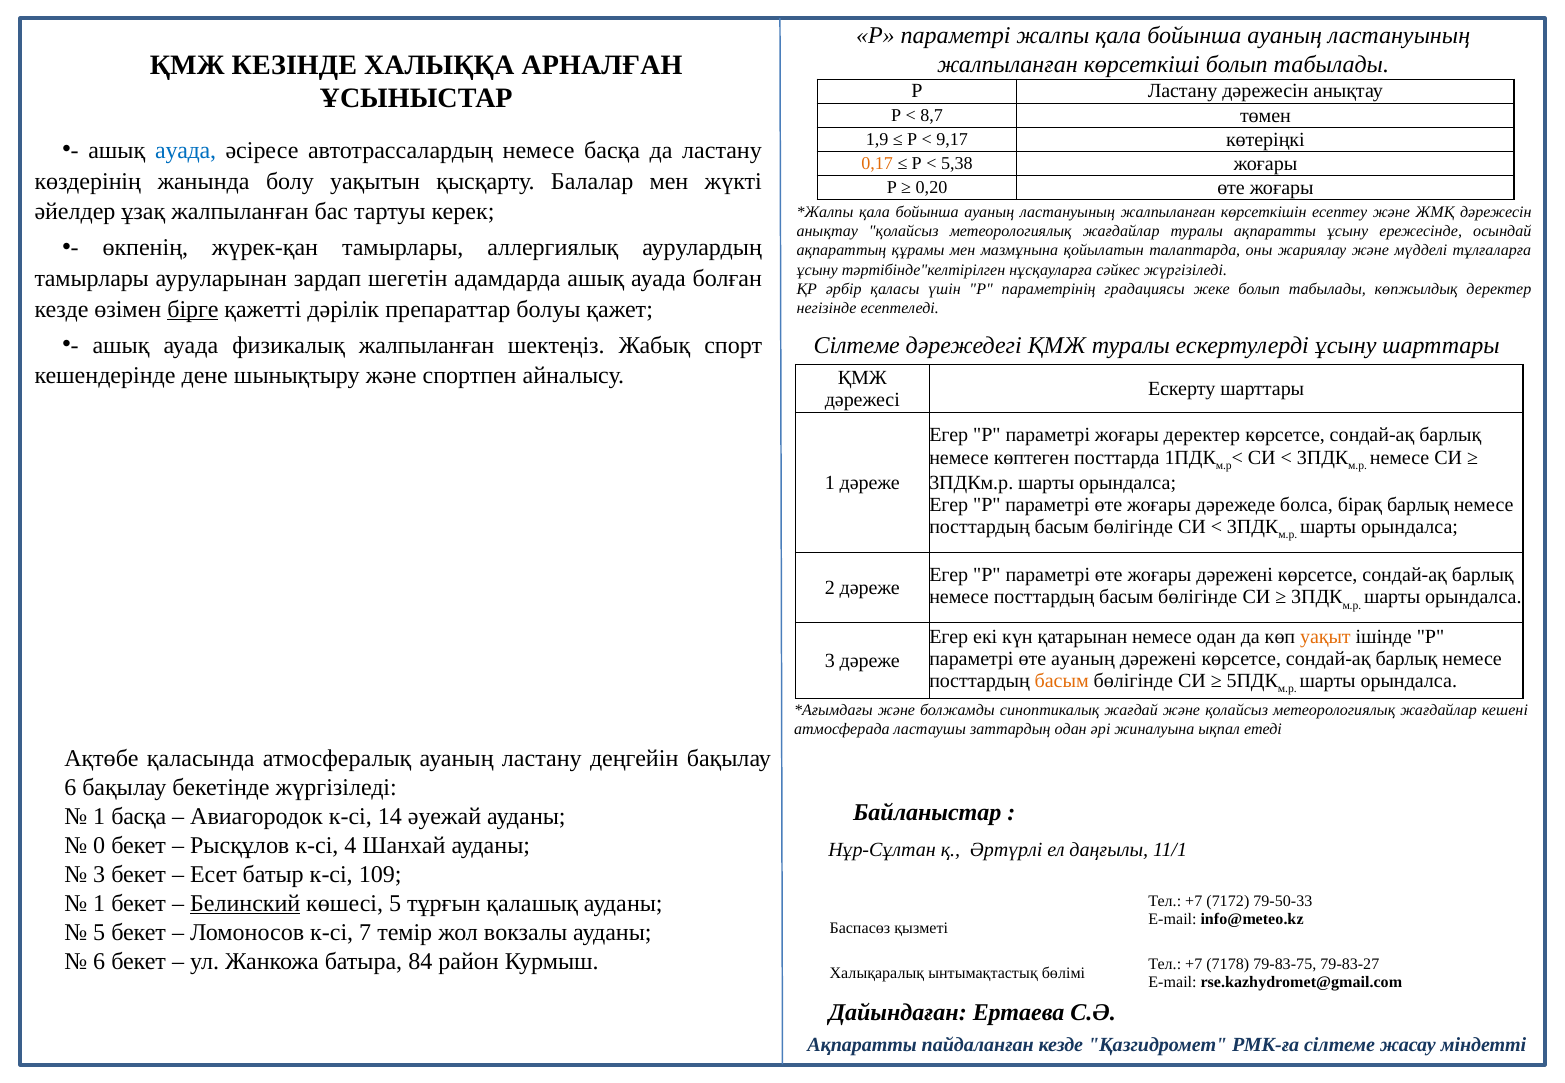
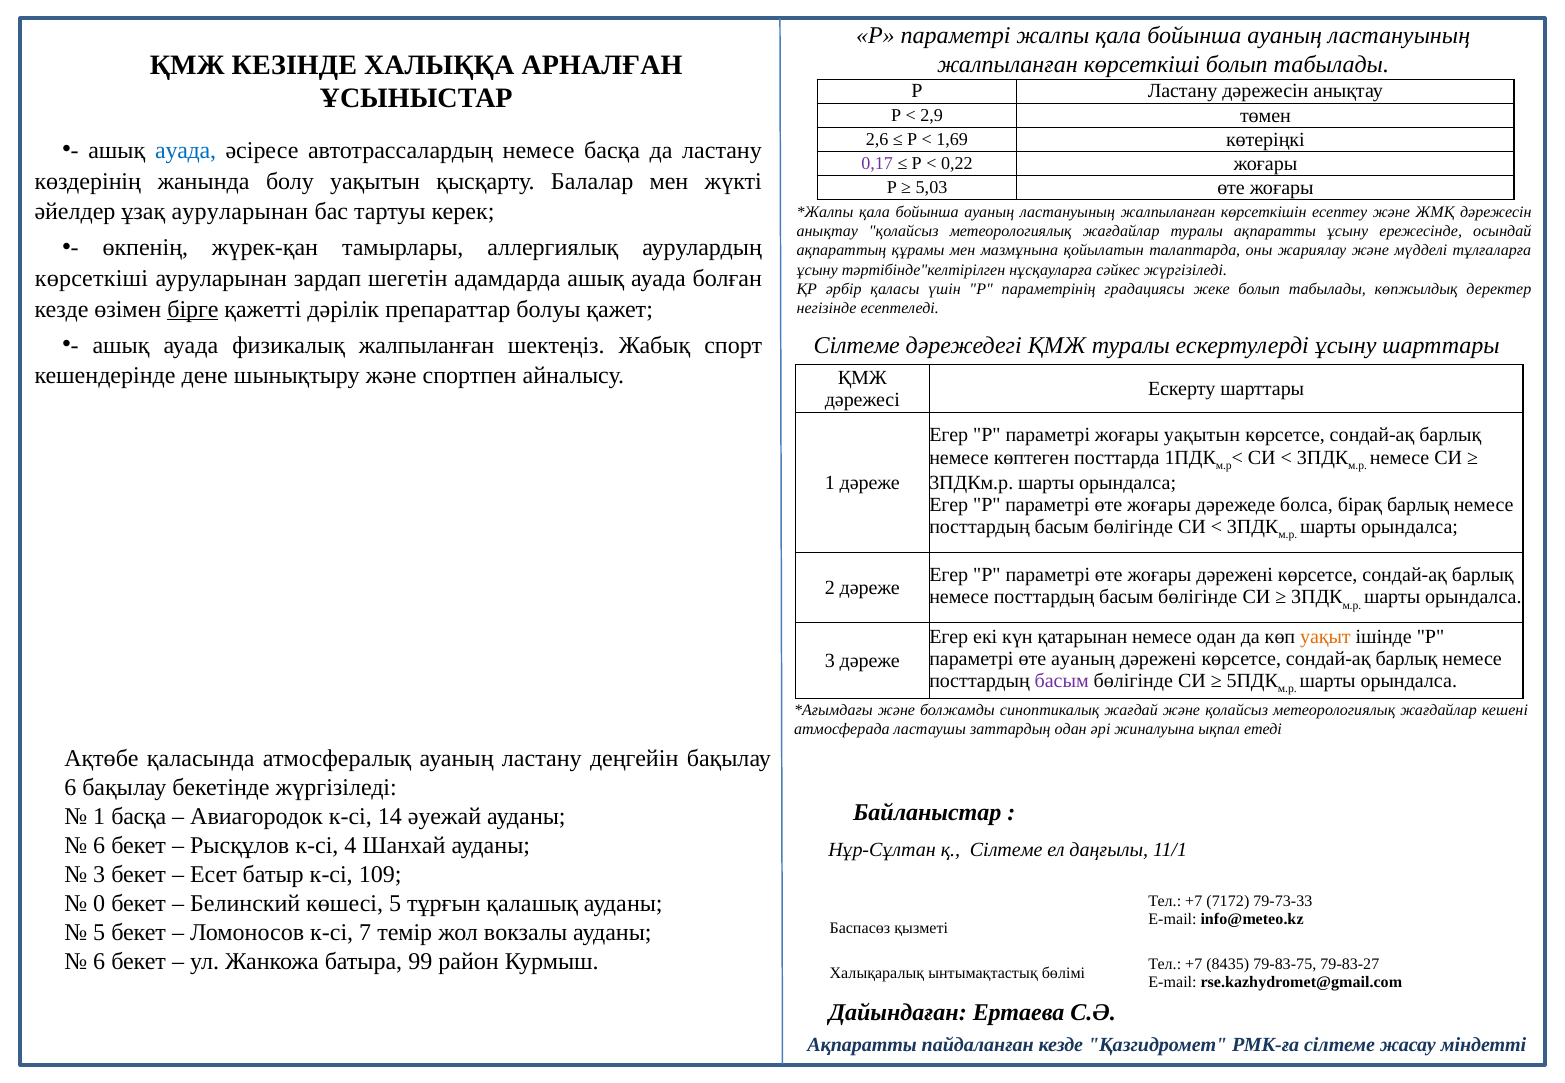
8,7: 8,7 -> 2,9
1,9: 1,9 -> 2,6
9,17: 9,17 -> 1,69
0,17 colour: orange -> purple
5,38: 5,38 -> 0,22
0,20: 0,20 -> 5,03
ұзақ жалпыланған: жалпыланған -> ауруларынан
тамырлары at (92, 279): тамырлары -> көрсеткіші
жоғары деректер: деректер -> уақытын
басым at (1062, 682) colour: orange -> purple
0 at (99, 846): 0 -> 6
қ Әртүрлі: Әртүрлі -> Сілтеме
1 at (99, 904): 1 -> 0
Белинский underline: present -> none
79-50-33: 79-50-33 -> 79-73-33
84: 84 -> 99
7178: 7178 -> 8435
